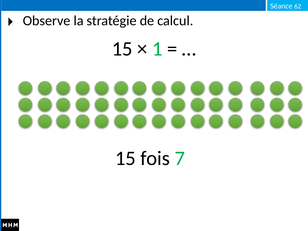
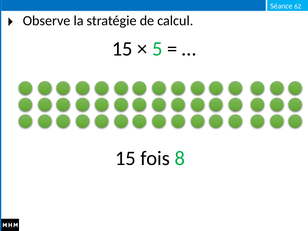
1: 1 -> 5
7: 7 -> 8
